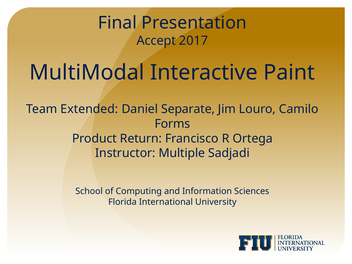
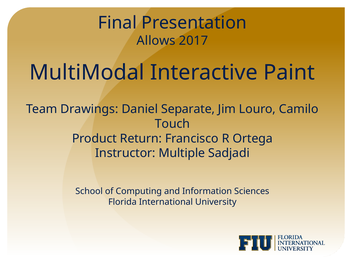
Accept: Accept -> Allows
Extended: Extended -> Drawings
Forms: Forms -> Touch
